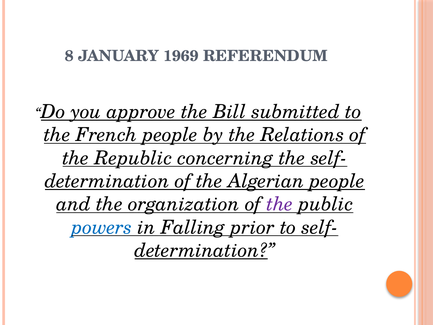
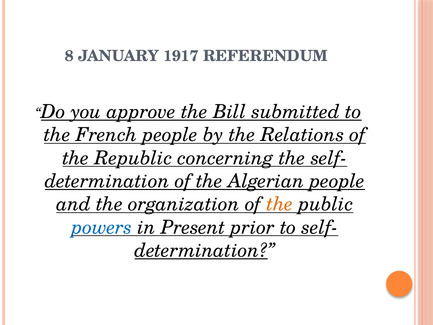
1969: 1969 -> 1917
the at (280, 204) colour: purple -> orange
Falling: Falling -> Present
